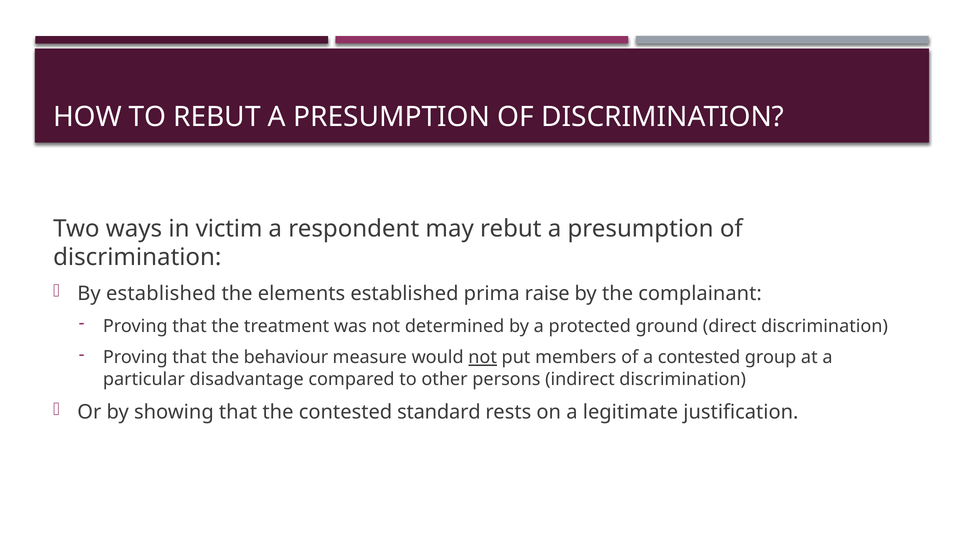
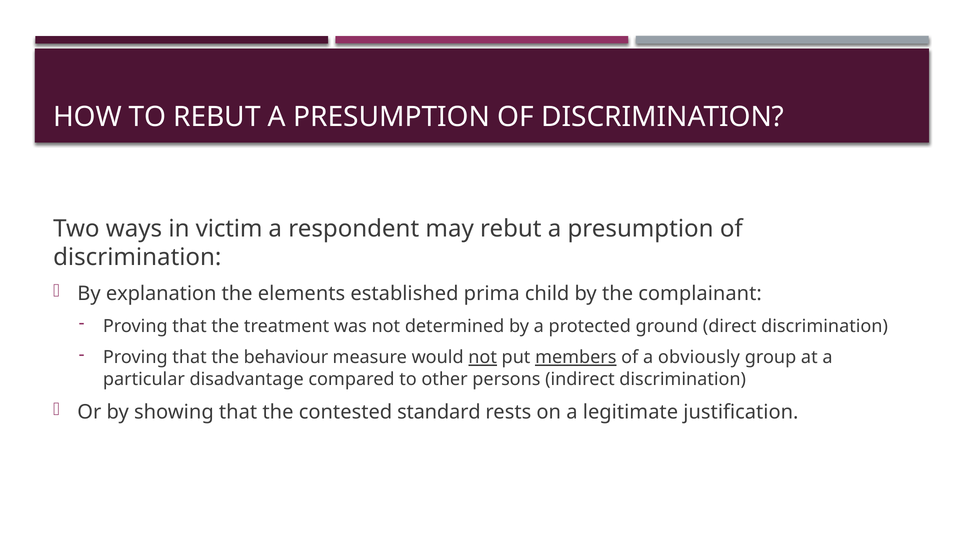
By established: established -> explanation
raise: raise -> child
members underline: none -> present
a contested: contested -> obviously
